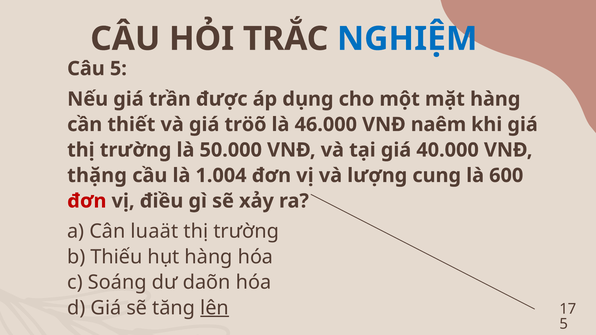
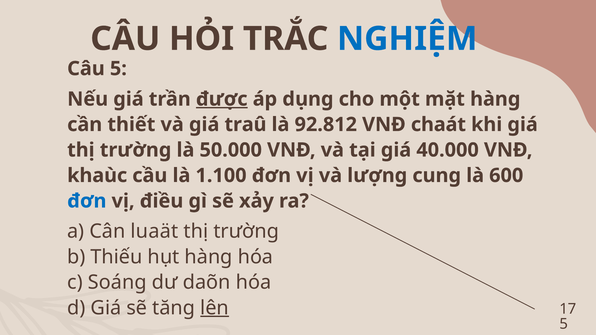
được underline: none -> present
tröõ: tröõ -> traû
46.000: 46.000 -> 92.812
naêm: naêm -> chaát
thặng: thặng -> khaùc
1.004: 1.004 -> 1.100
đơn at (87, 201) colour: red -> blue
